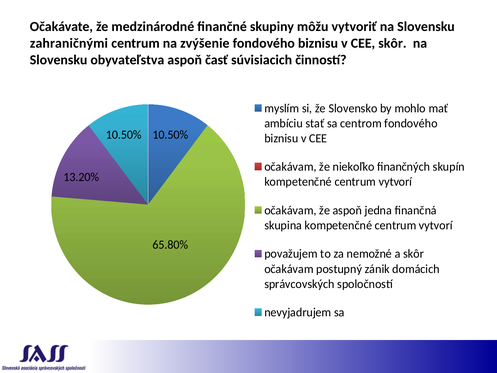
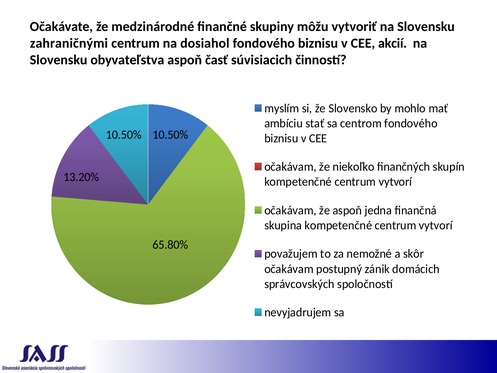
zvýšenie: zvýšenie -> dosiahol
CEE skôr: skôr -> akcií
